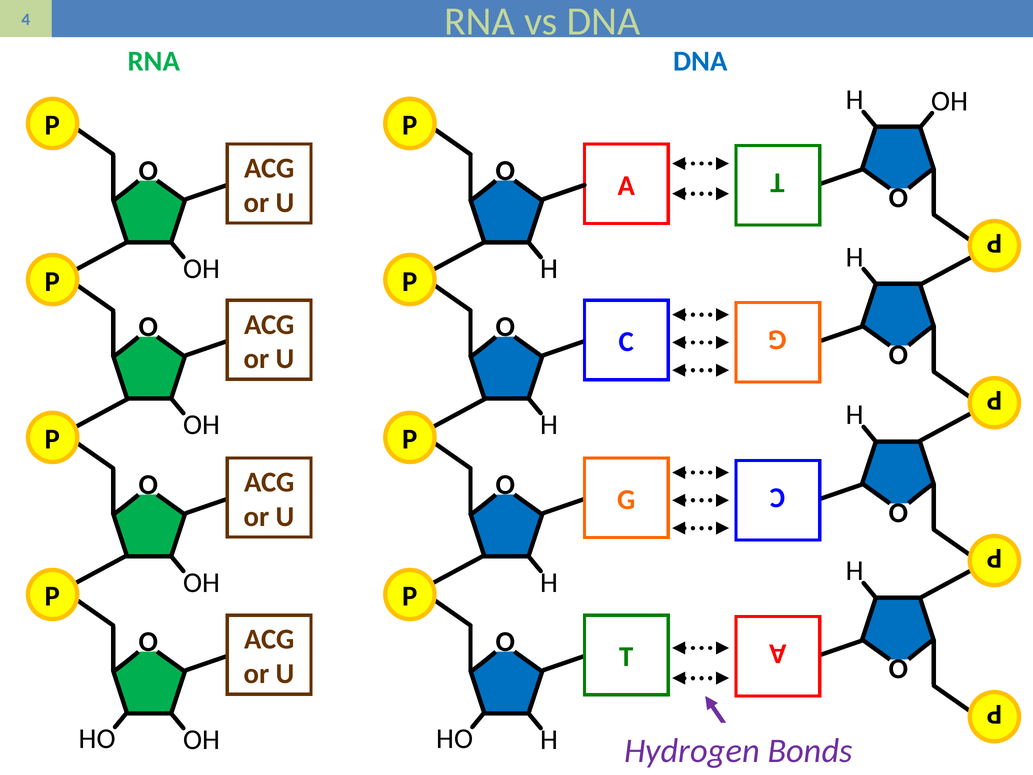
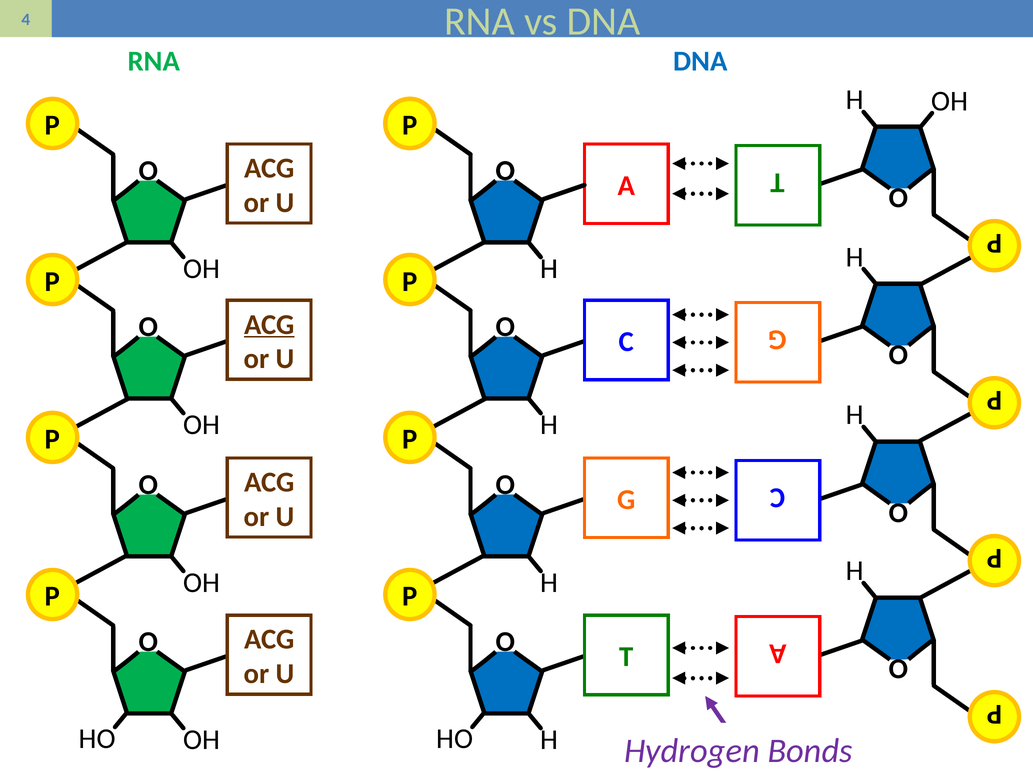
ACG at (269, 324) underline: none -> present
